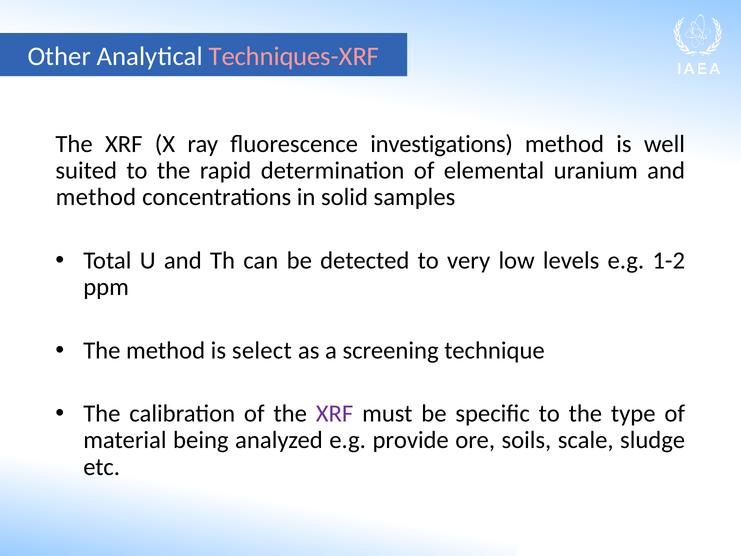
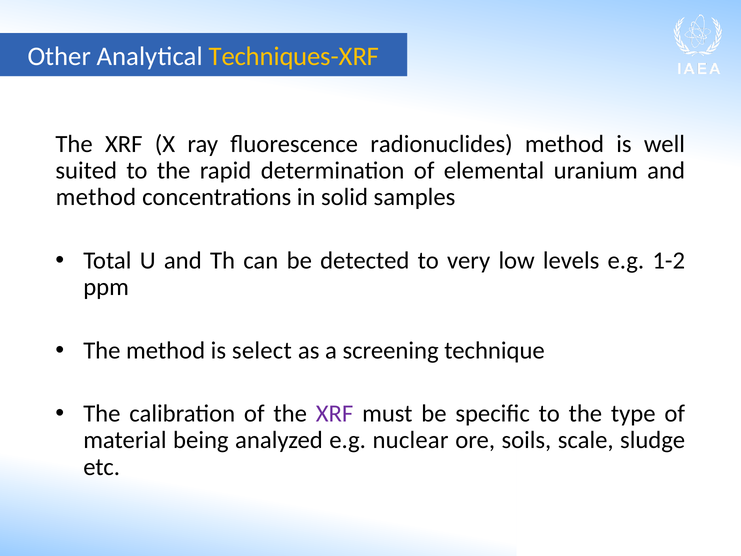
Techniques-XRF colour: pink -> yellow
investigations: investigations -> radionuclides
provide: provide -> nuclear
